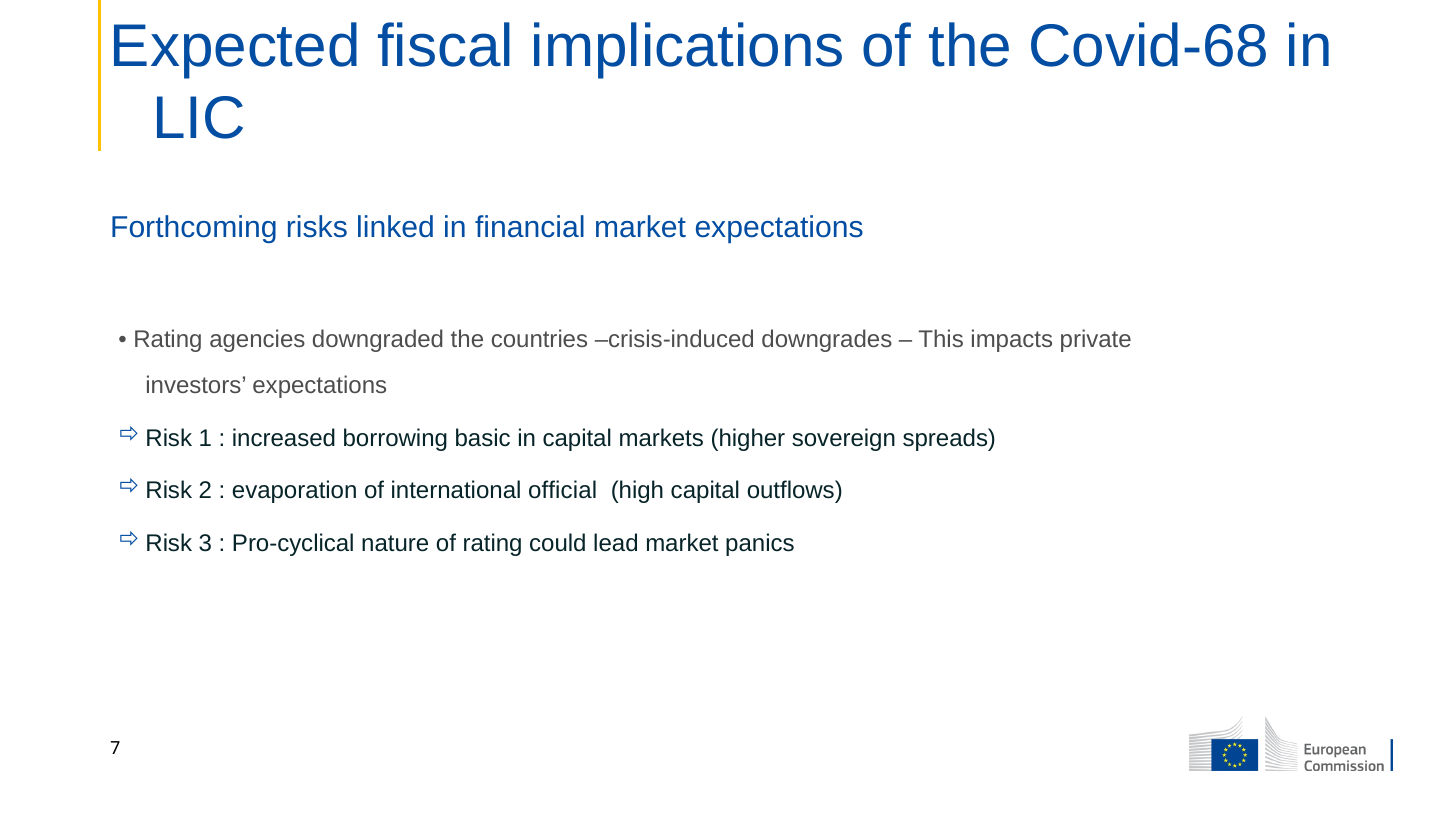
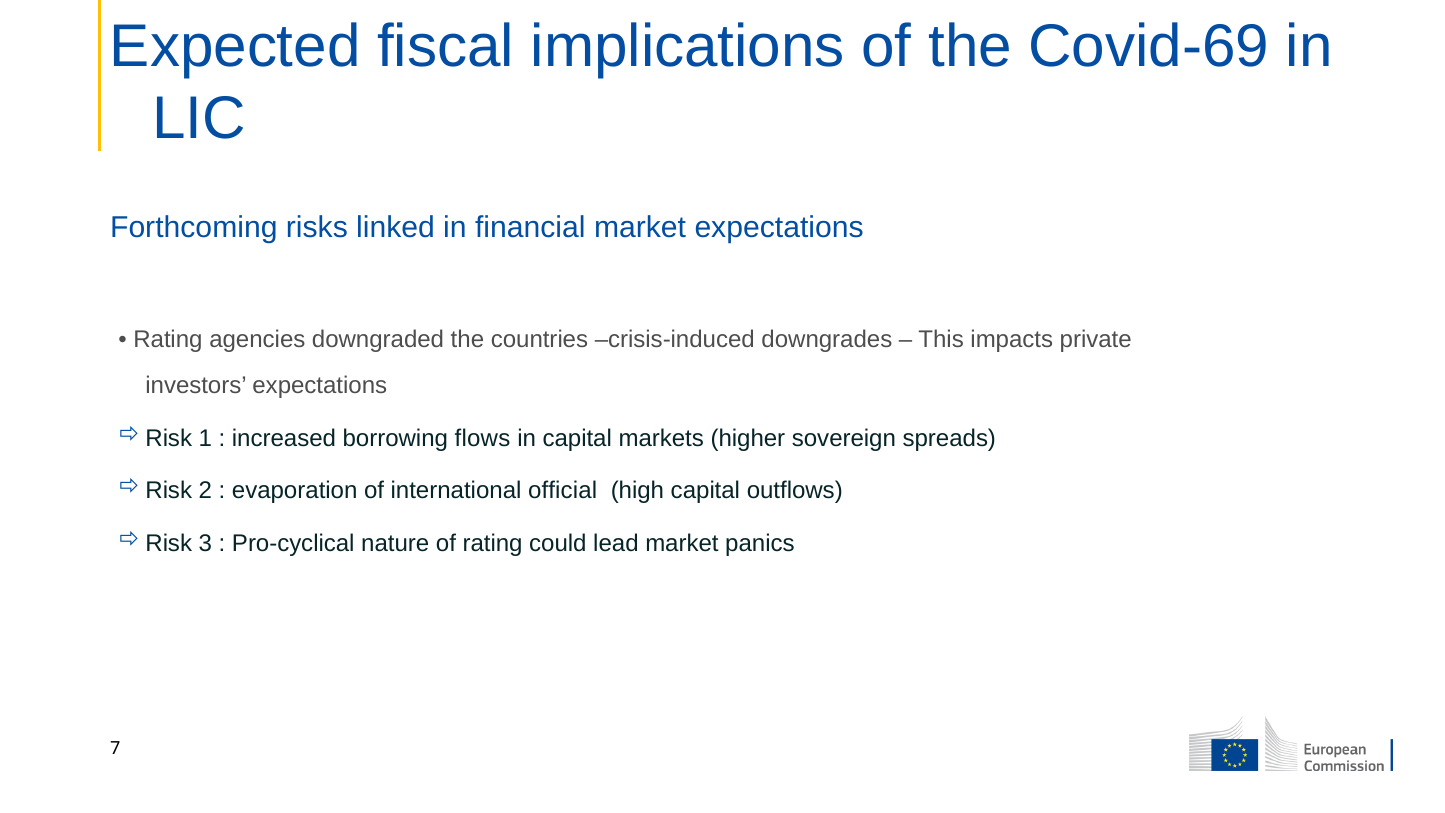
Covid-68: Covid-68 -> Covid-69
basic: basic -> flows
